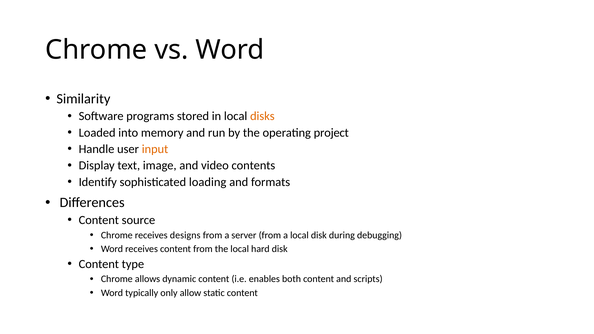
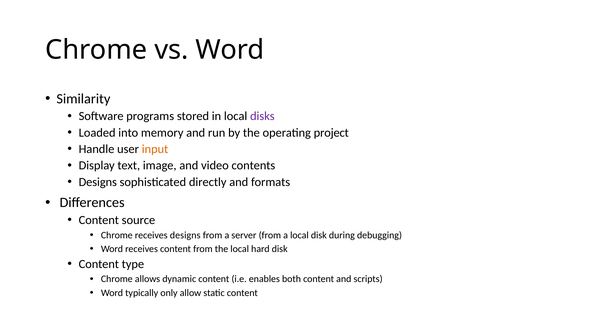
disks colour: orange -> purple
Identify at (98, 182): Identify -> Designs
loading: loading -> directly
